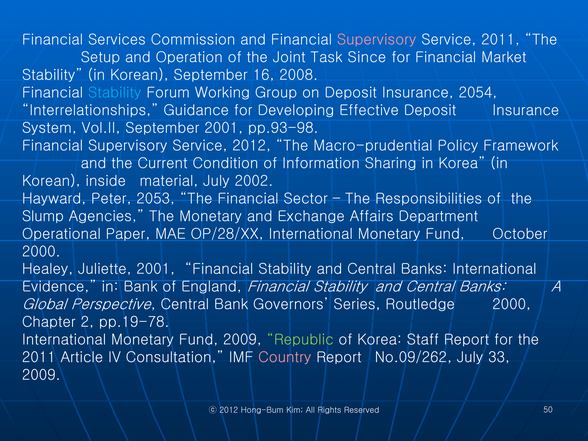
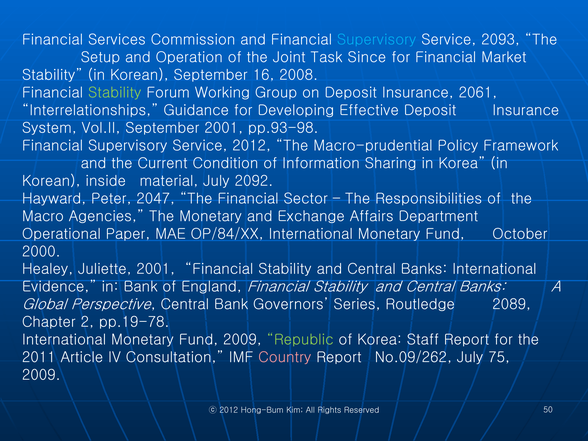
Supervisory at (377, 40) colour: pink -> light blue
Service 2011: 2011 -> 2093
Stability at (115, 93) colour: light blue -> light green
2054: 2054 -> 2061
2002: 2002 -> 2092
2053: 2053 -> 2047
Slump: Slump -> Macro
OP/28/XX: OP/28/XX -> OP/84/XX
Routledge 2000: 2000 -> 2089
33: 33 -> 75
